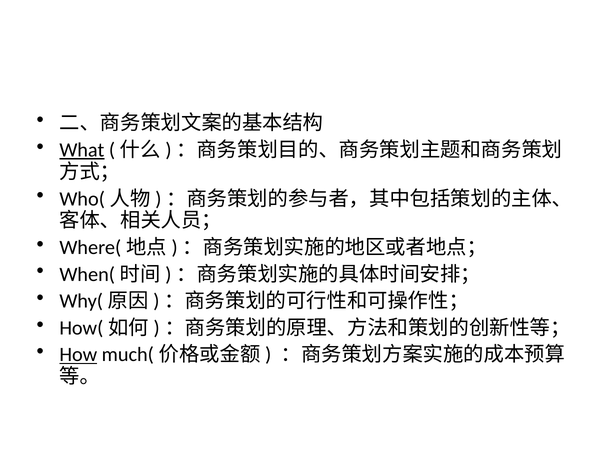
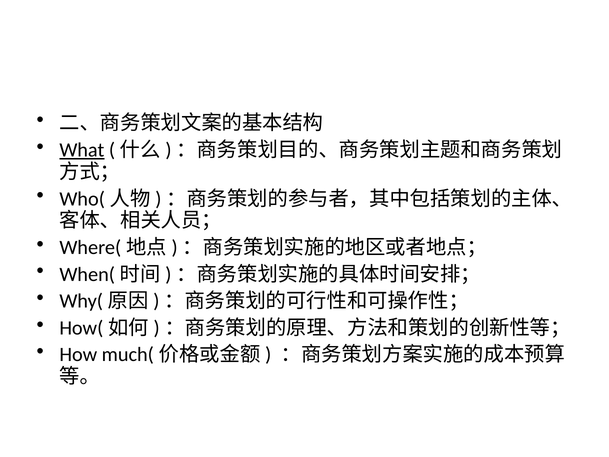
How underline: present -> none
